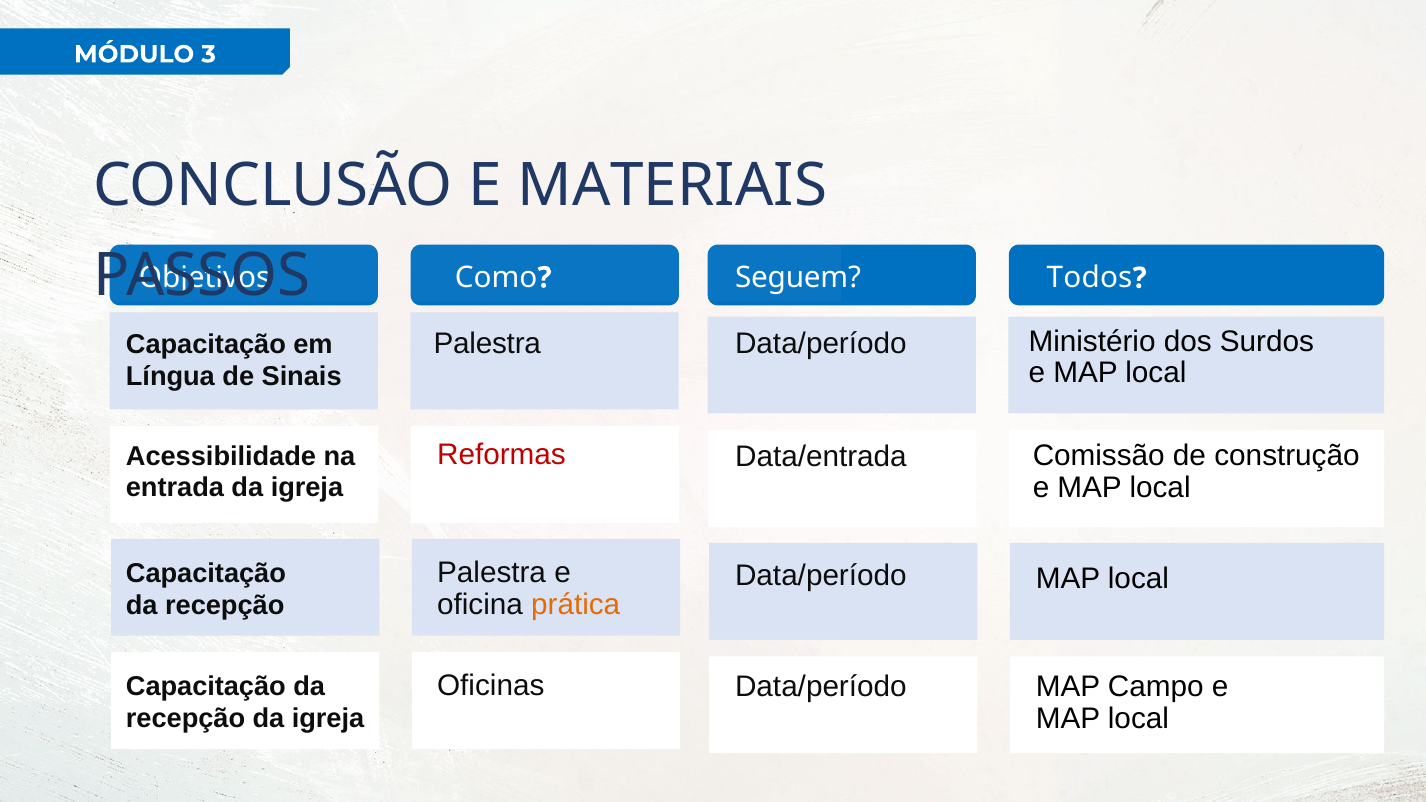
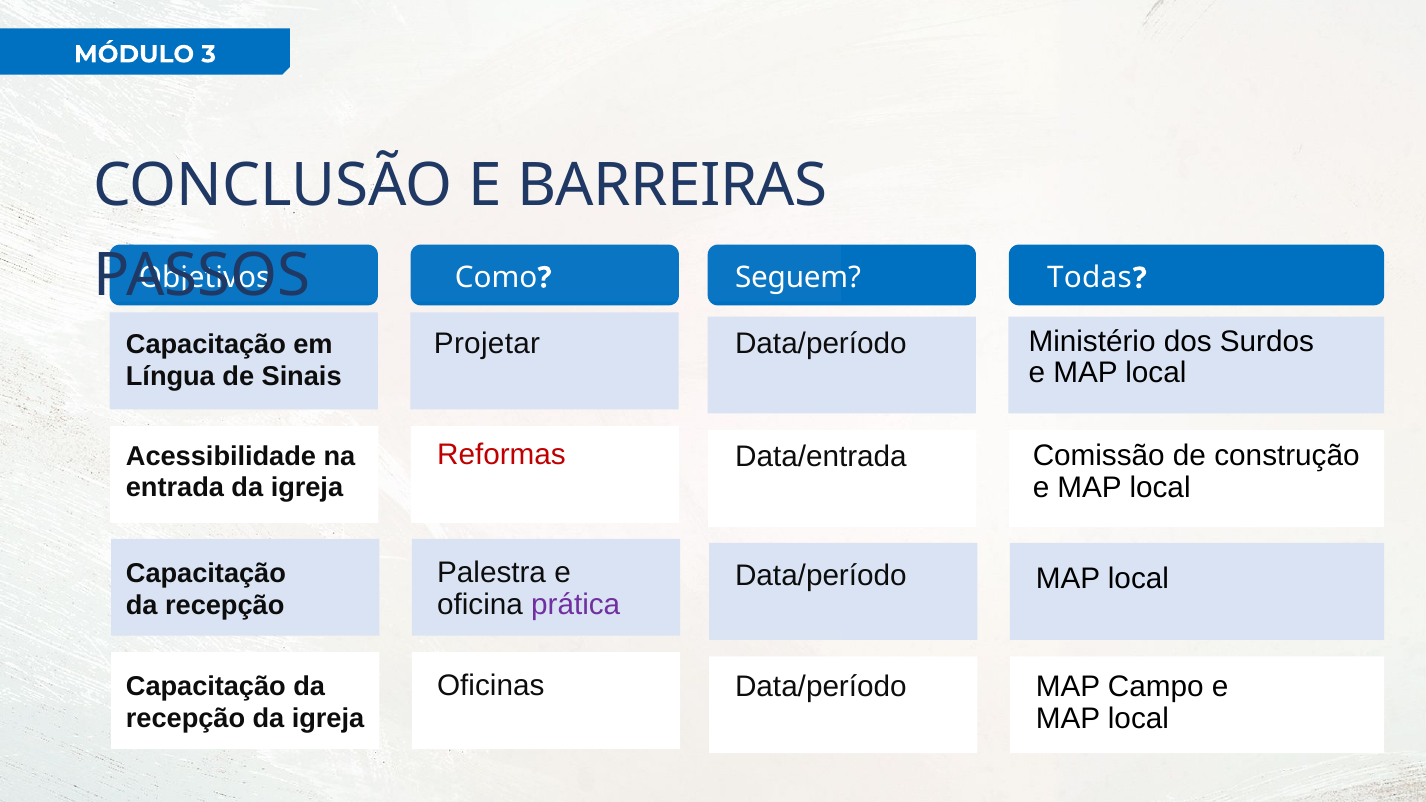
MATERIAIS: MATERIAIS -> BARREIRAS
Todos: Todos -> Todas
Palestra at (487, 343): Palestra -> Projetar
prática colour: orange -> purple
